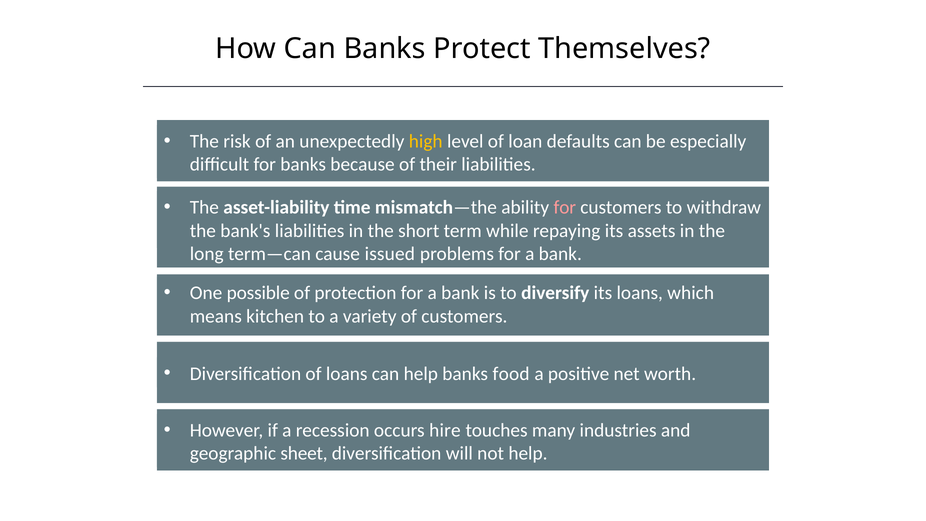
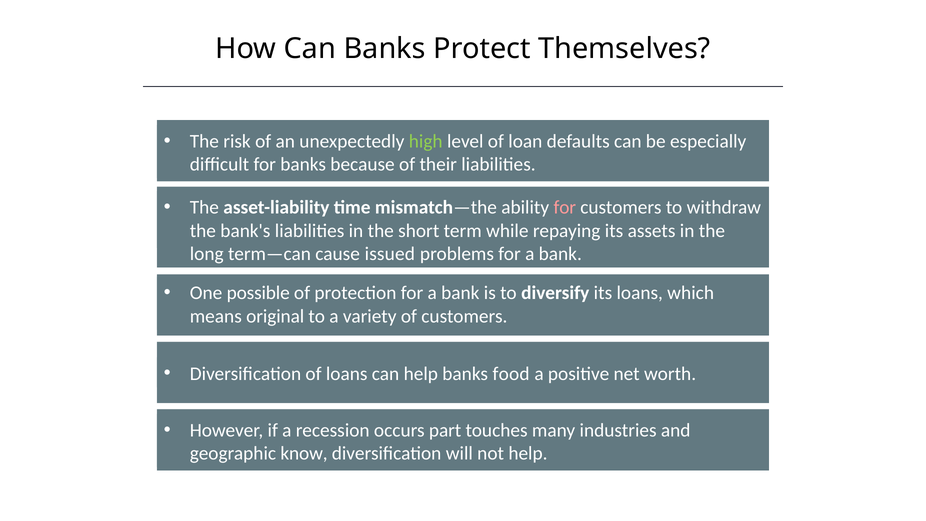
high colour: yellow -> light green
kitchen: kitchen -> original
hire: hire -> part
sheet: sheet -> know
